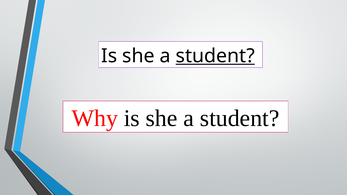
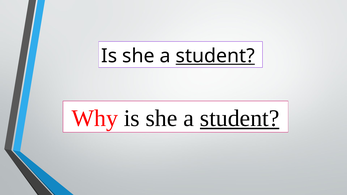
student at (240, 118) underline: none -> present
